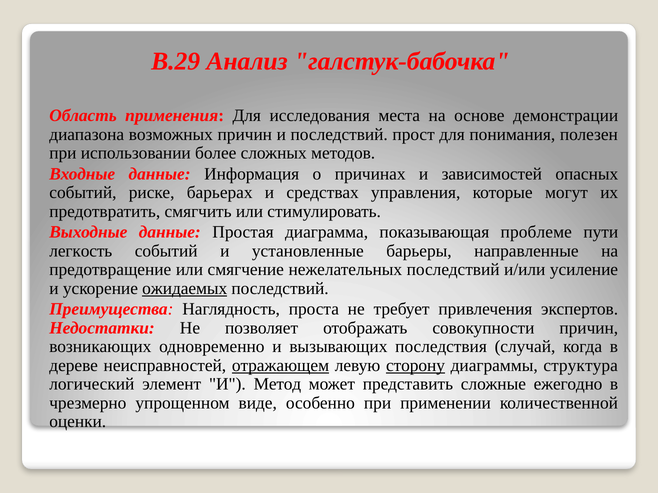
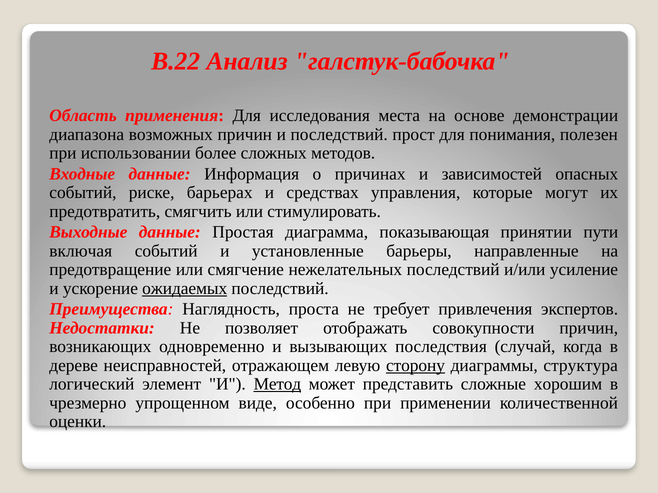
B.29: B.29 -> B.22
проблеме: проблеме -> принятии
легкость: легкость -> включая
отражающем underline: present -> none
Метод underline: none -> present
ежегодно: ежегодно -> хорошим
